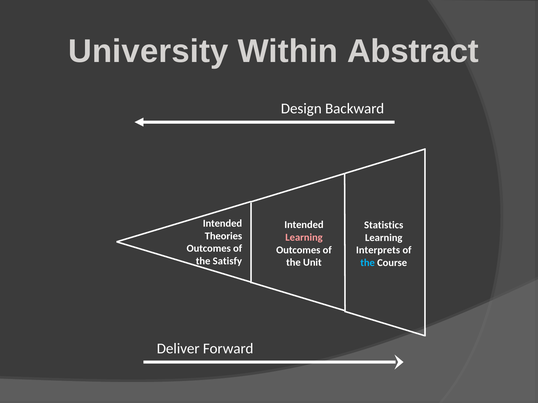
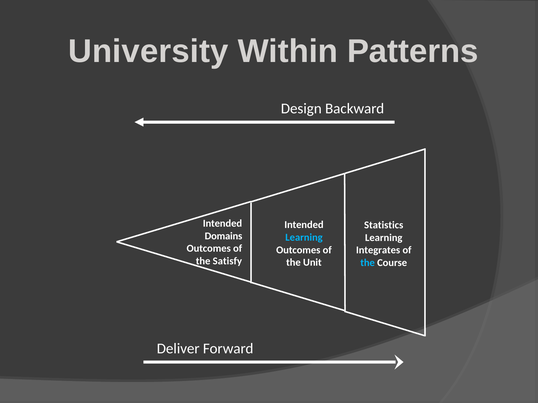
Abstract: Abstract -> Patterns
Theories: Theories -> Domains
Learning at (304, 238) colour: pink -> light blue
Interprets: Interprets -> Integrates
